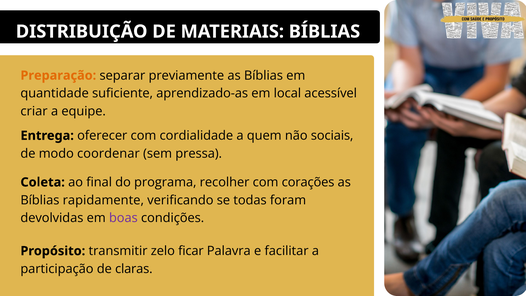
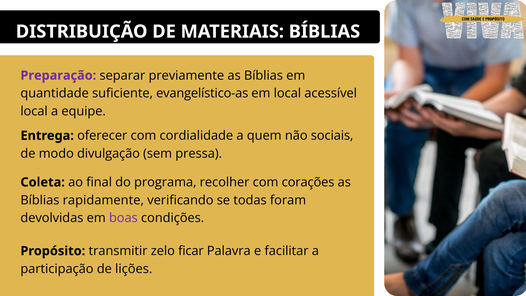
Preparação colour: orange -> purple
aprendizado-as: aprendizado-as -> evangelístico-as
criar at (34, 111): criar -> local
coordenar: coordenar -> divulgação
claras: claras -> lições
